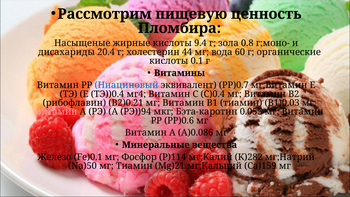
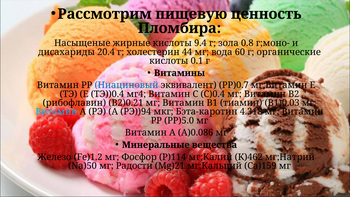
Витамин at (56, 112) colour: pink -> light blue
0.055: 0.055 -> 4.318
PP)0.6: PP)0.6 -> PP)5.0
Fe)0.1: Fe)0.1 -> Fe)1.2
K)282: K)282 -> K)462
мг Тиамин: Тиамин -> Радости
